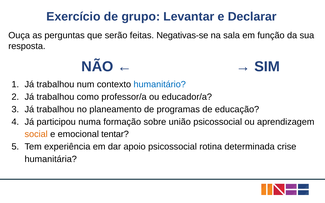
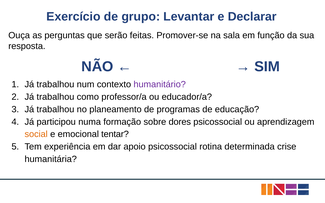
Negativas-se: Negativas-se -> Promover-se
humanitário colour: blue -> purple
união: união -> dores
